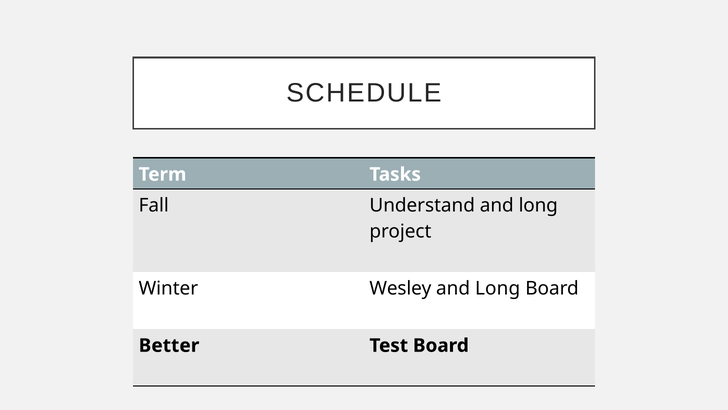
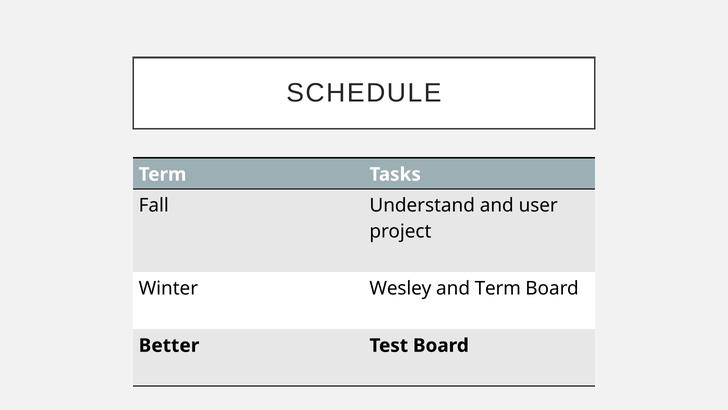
Understand and long: long -> user
Long at (498, 288): Long -> Term
